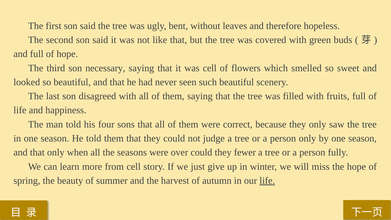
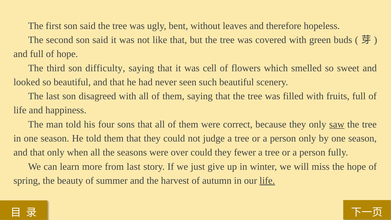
necessary: necessary -> difficulty
saw underline: none -> present
from cell: cell -> last
